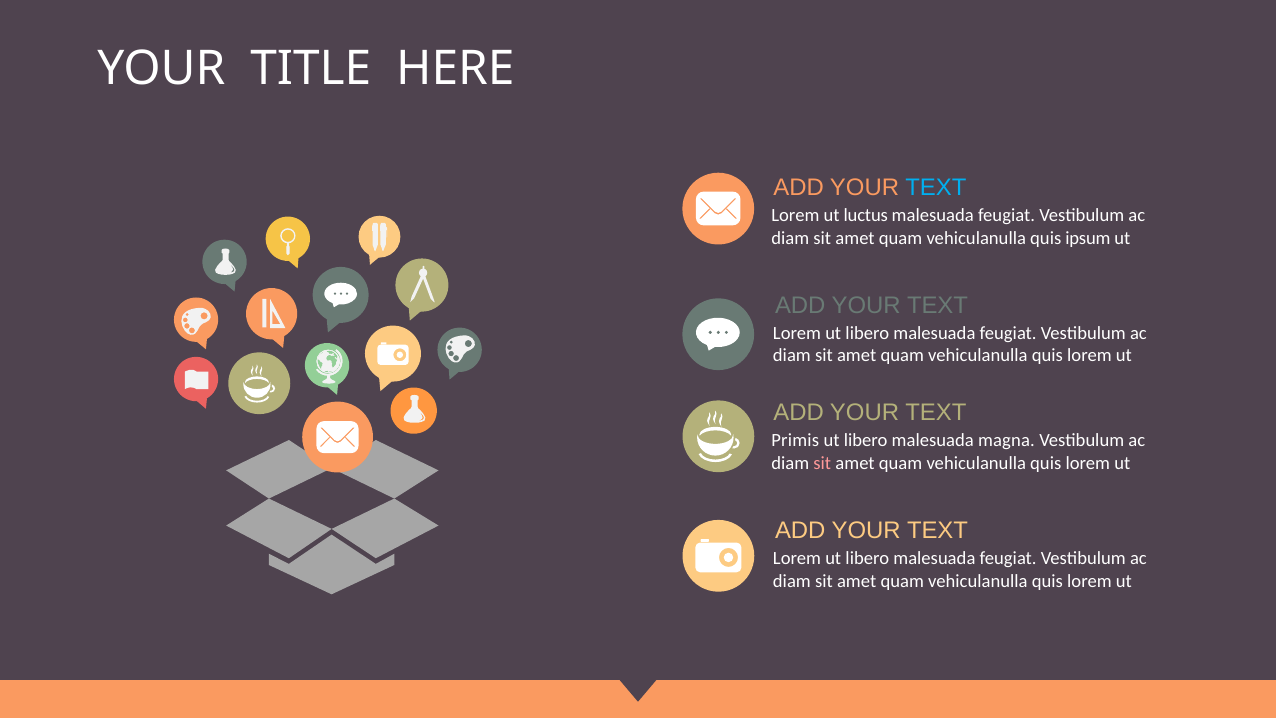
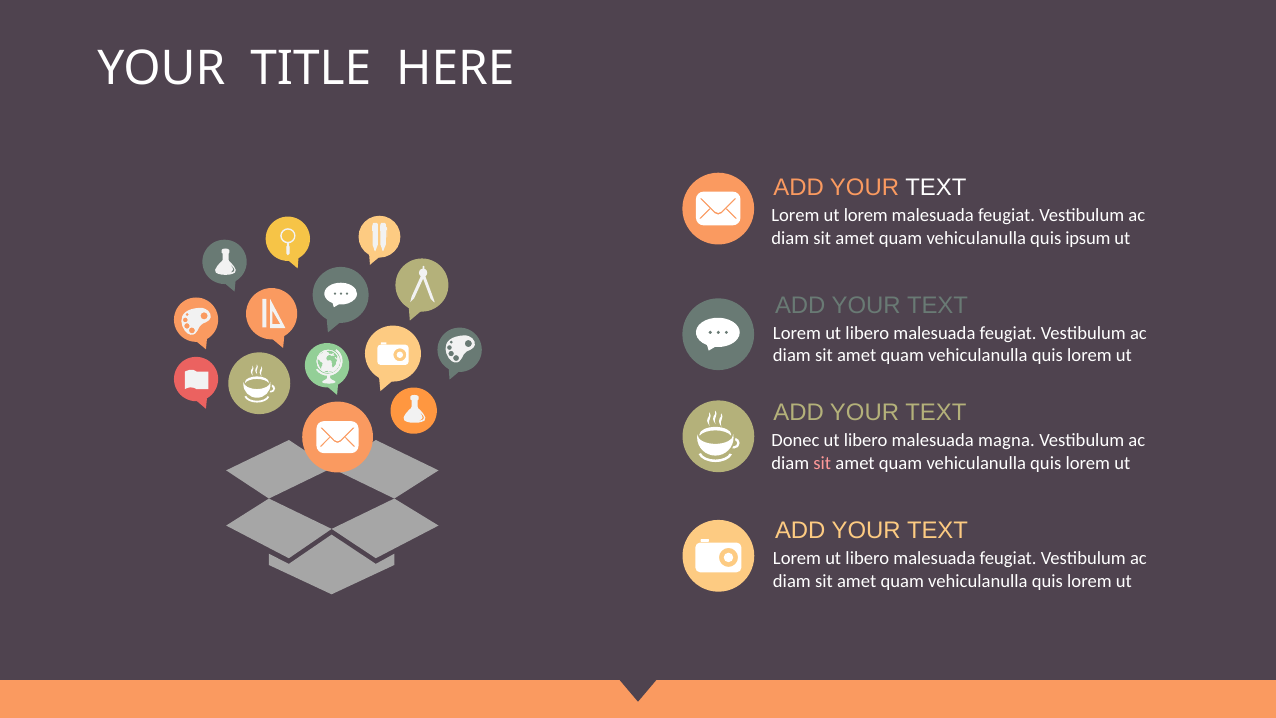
TEXT at (936, 188) colour: light blue -> white
ut luctus: luctus -> lorem
Primis: Primis -> Donec
